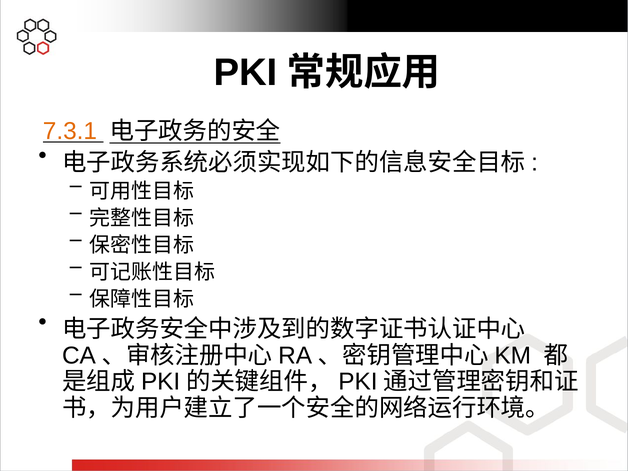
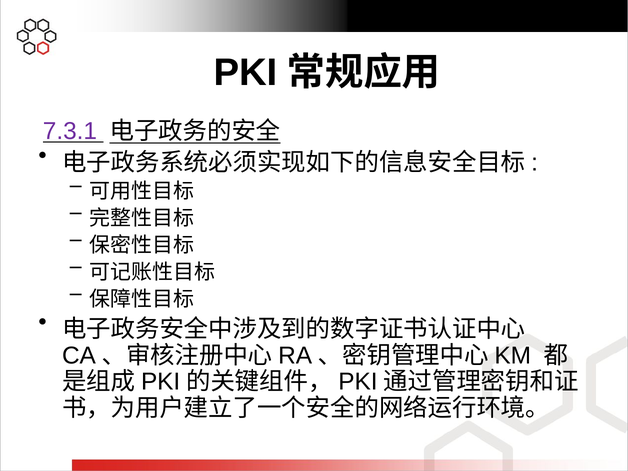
7.3.1 colour: orange -> purple
